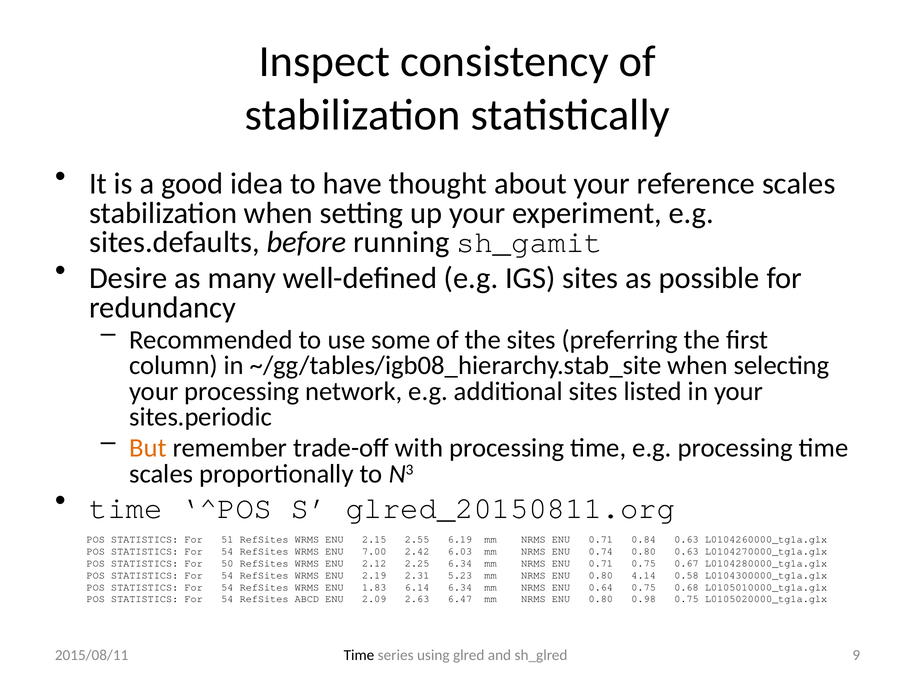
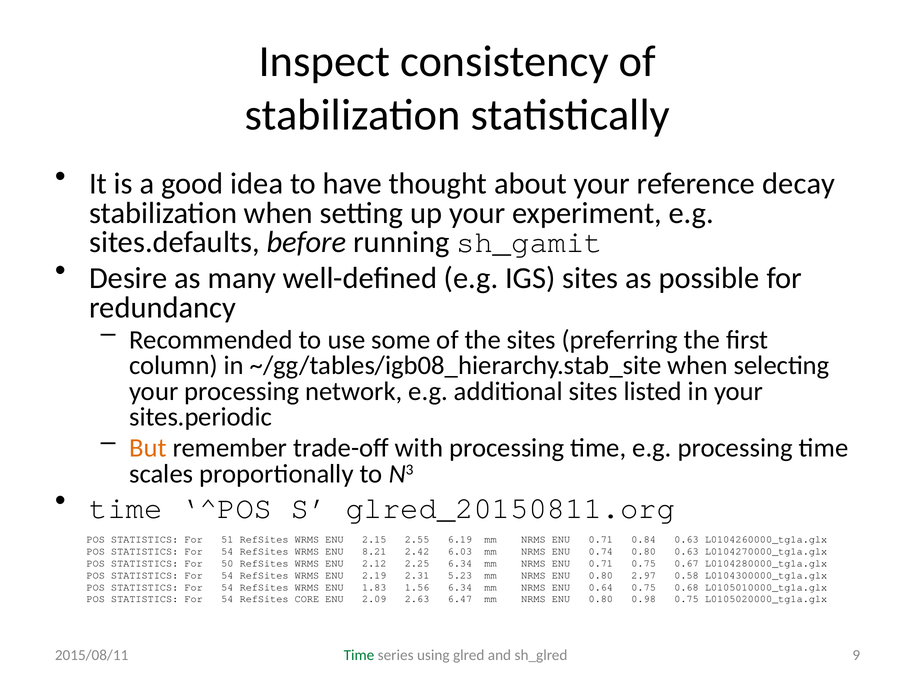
reference scales: scales -> decay
7.00: 7.00 -> 8.21
4.14: 4.14 -> 2.97
6.14: 6.14 -> 1.56
ABCD: ABCD -> CORE
Time at (359, 655) colour: black -> green
